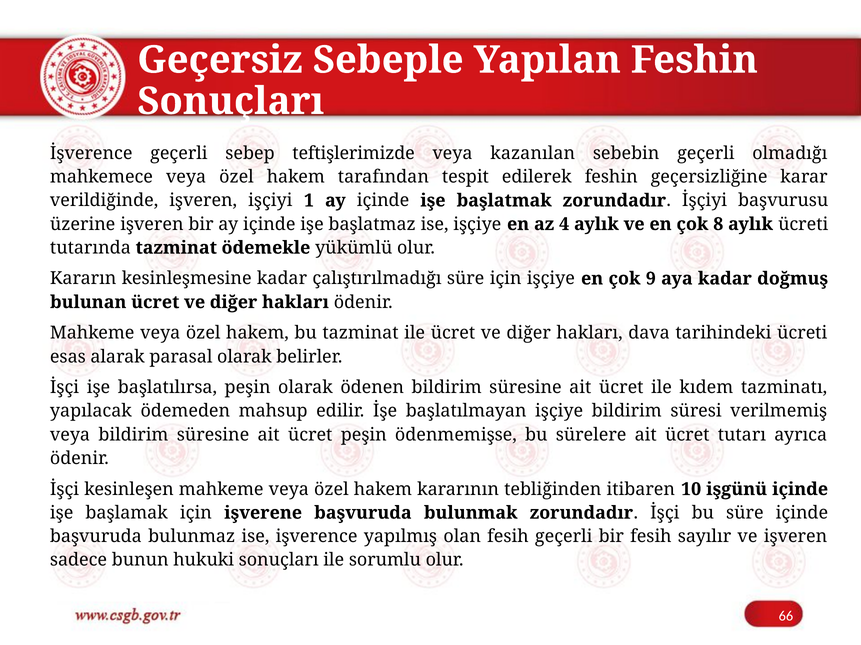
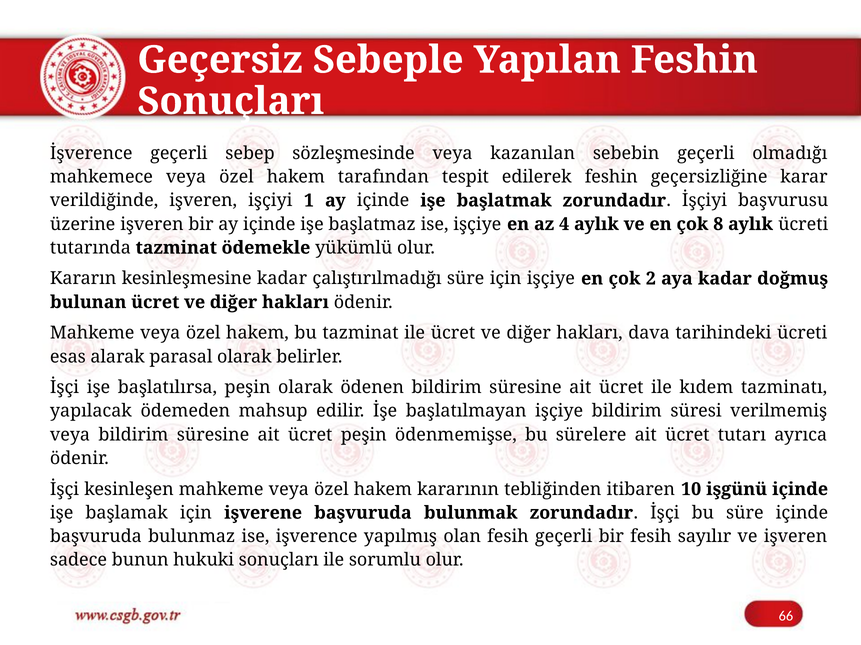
teftişlerimizde: teftişlerimizde -> sözleşmesinde
9: 9 -> 2
